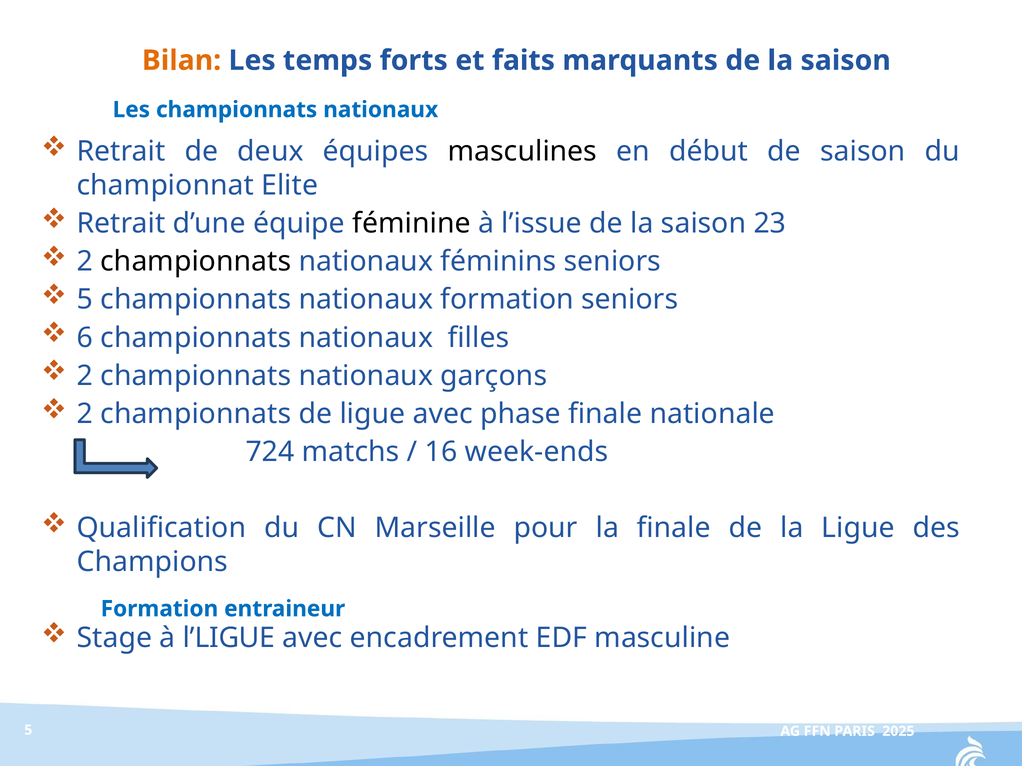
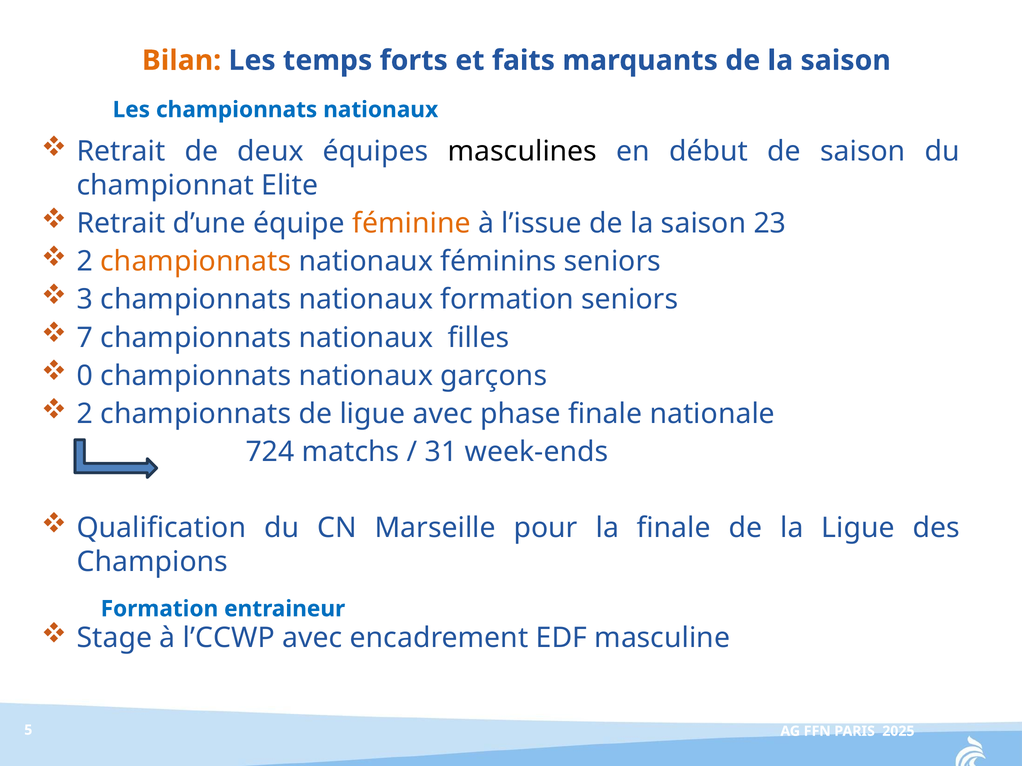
féminine colour: black -> orange
championnats at (196, 262) colour: black -> orange
5 at (85, 300): 5 -> 3
6: 6 -> 7
2 at (85, 376): 2 -> 0
16: 16 -> 31
l’LIGUE: l’LIGUE -> l’CCWP
